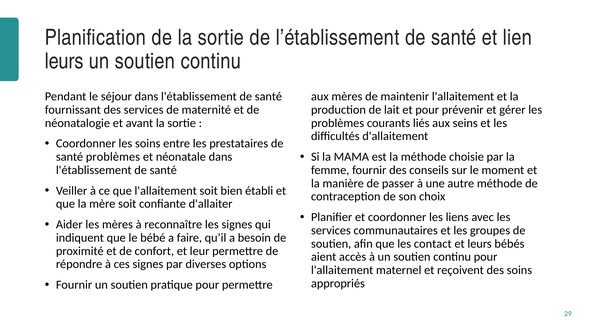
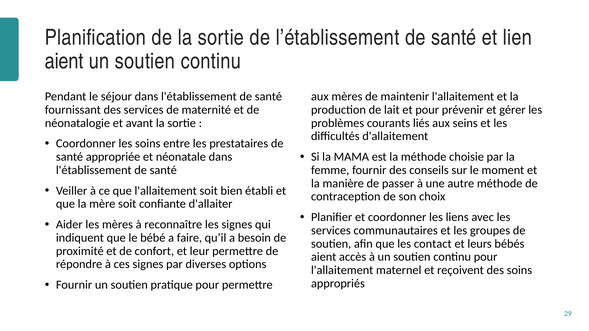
leurs at (64, 61): leurs -> aient
santé problèmes: problèmes -> appropriée
